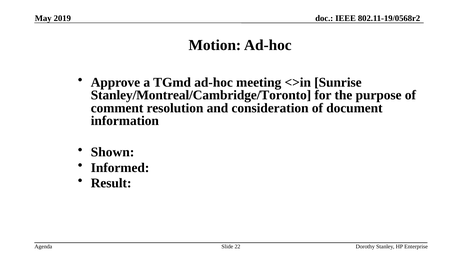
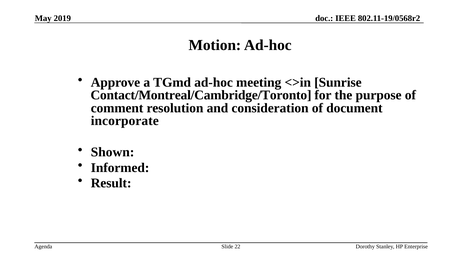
Stanley/Montreal/Cambridge/Toronto: Stanley/Montreal/Cambridge/Toronto -> Contact/Montreal/Cambridge/Toronto
information: information -> incorporate
